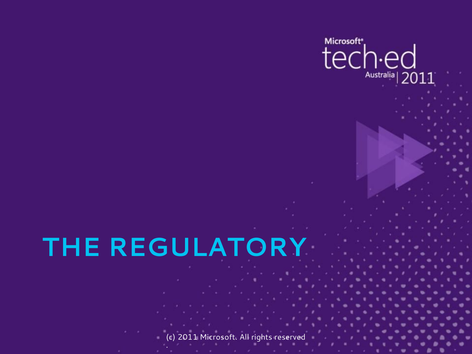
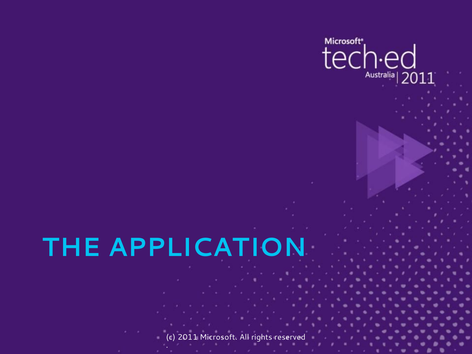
REGULATORY: REGULATORY -> APPLICATION
